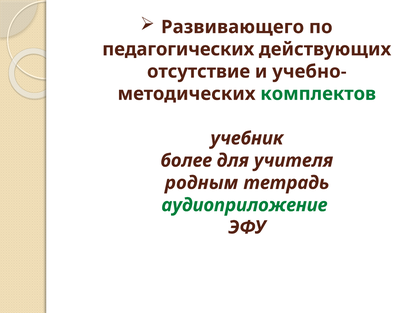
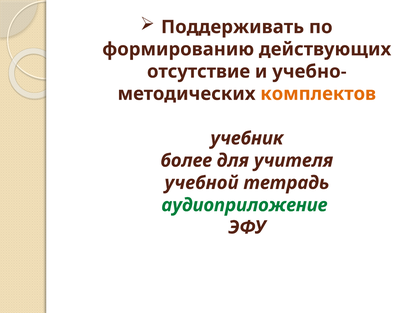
Развивающего: Развивающего -> Поддерживать
педагогических: педагогических -> формированию
комплектов colour: green -> orange
родным: родным -> учебной
